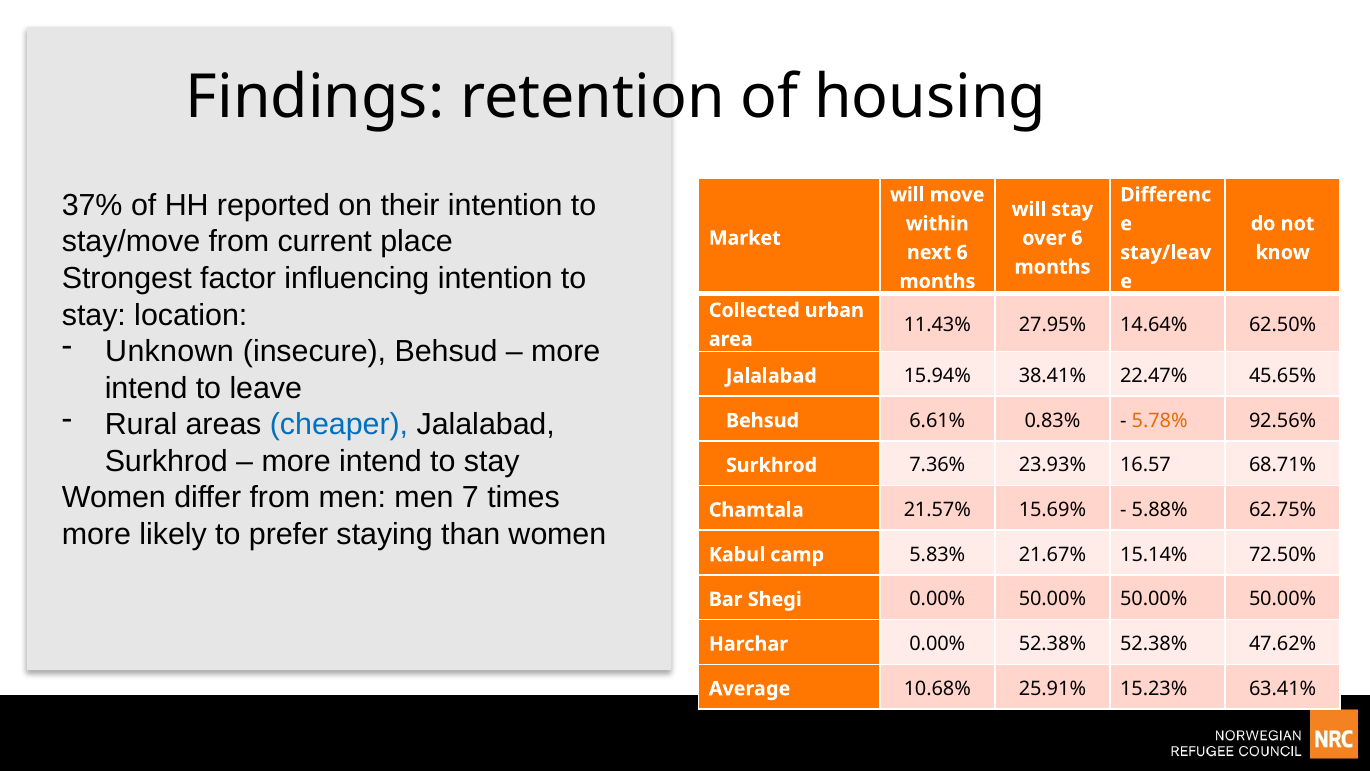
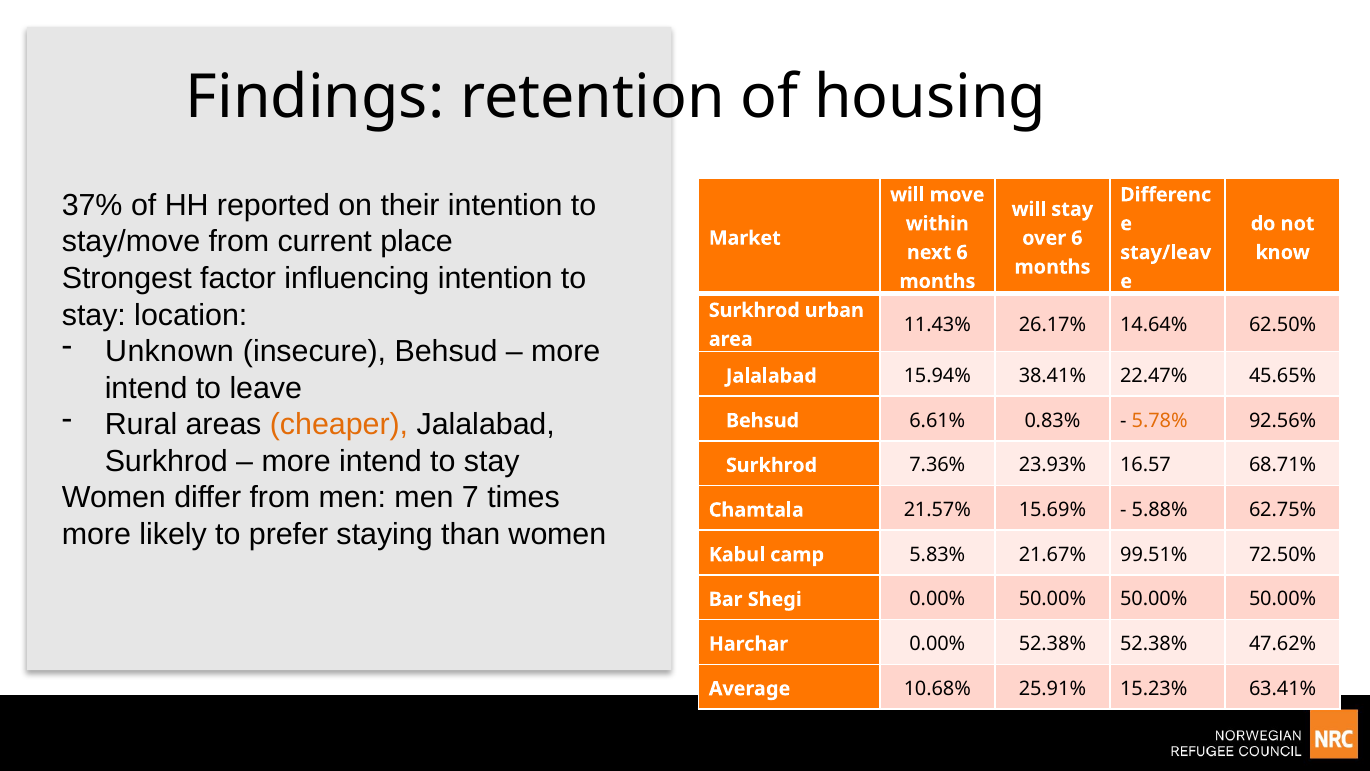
Collected at (754, 310): Collected -> Surkhrod
27.95%: 27.95% -> 26.17%
cheaper colour: blue -> orange
15.14%: 15.14% -> 99.51%
